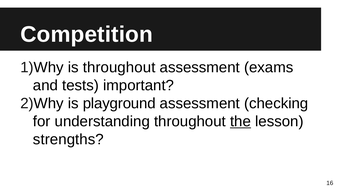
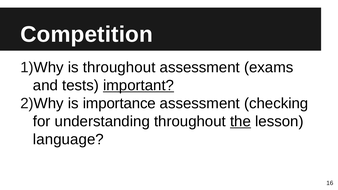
important underline: none -> present
playground: playground -> importance
strengths: strengths -> language
